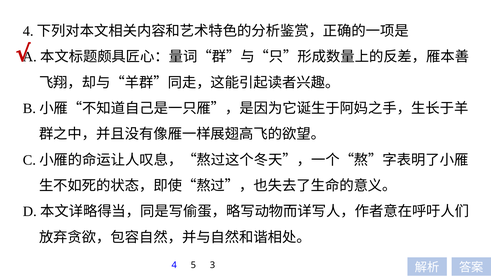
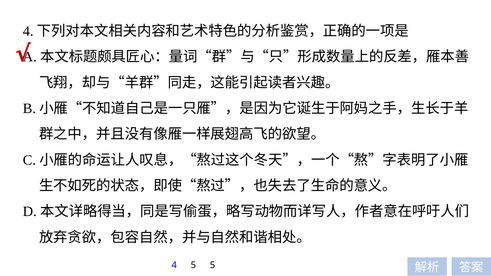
5 3: 3 -> 5
